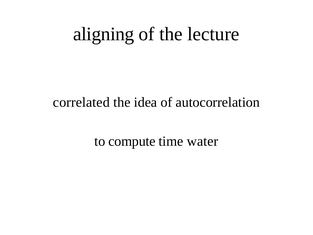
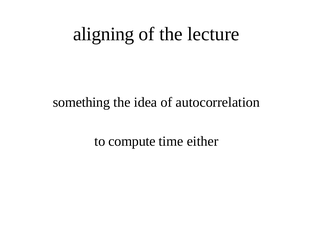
correlated: correlated -> something
water: water -> either
